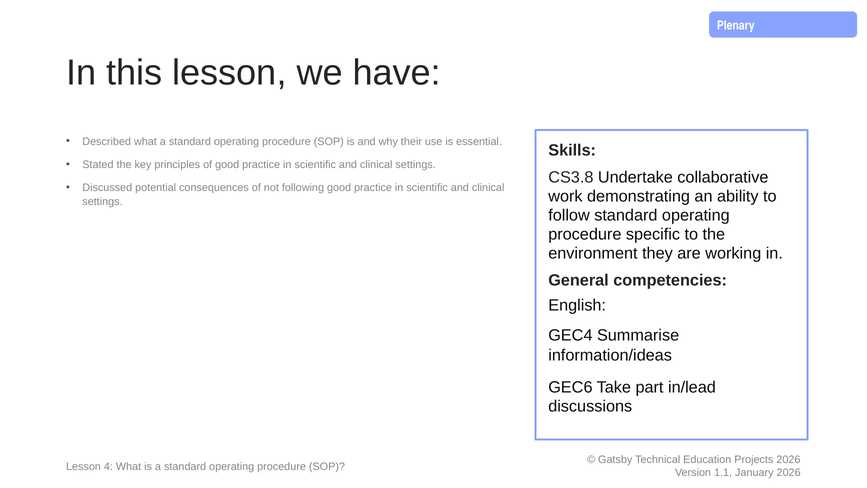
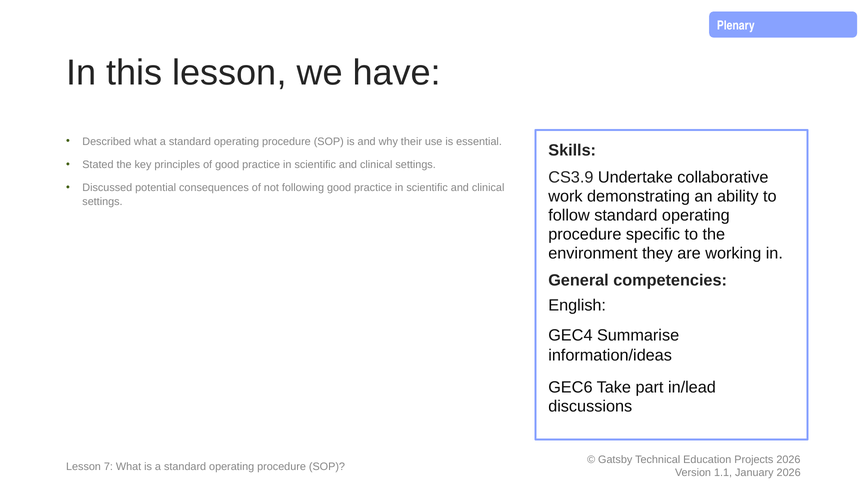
CS3.8: CS3.8 -> CS3.9
4: 4 -> 7
